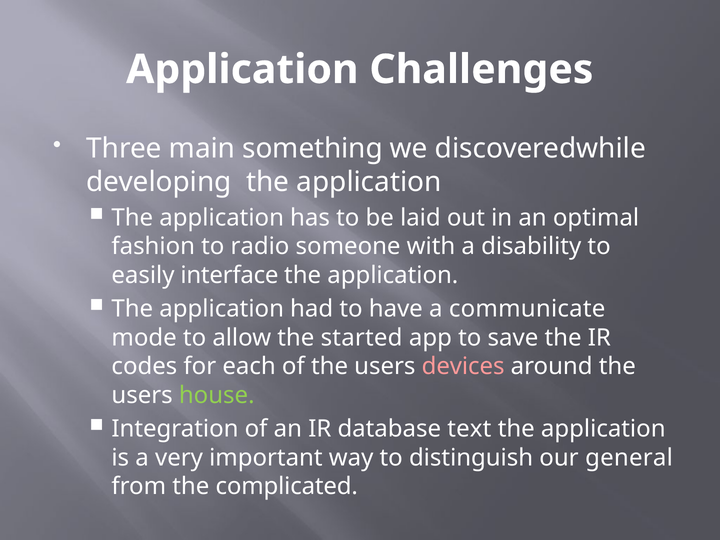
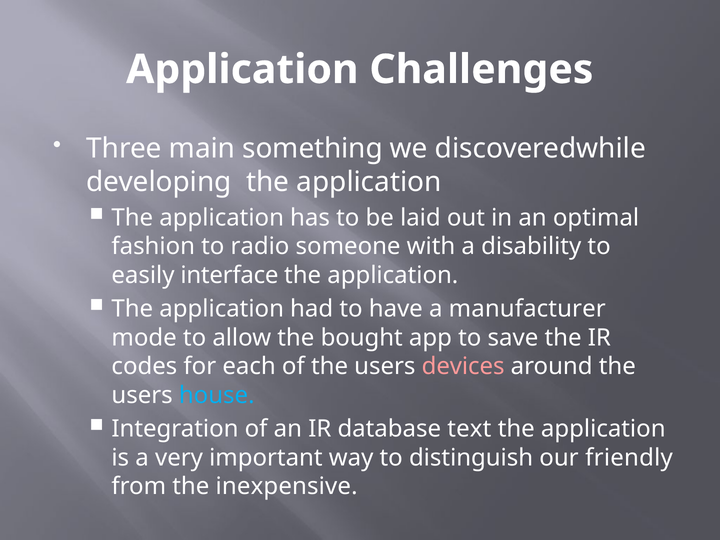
communicate: communicate -> manufacturer
started: started -> bought
house colour: light green -> light blue
general: general -> friendly
complicated: complicated -> inexpensive
